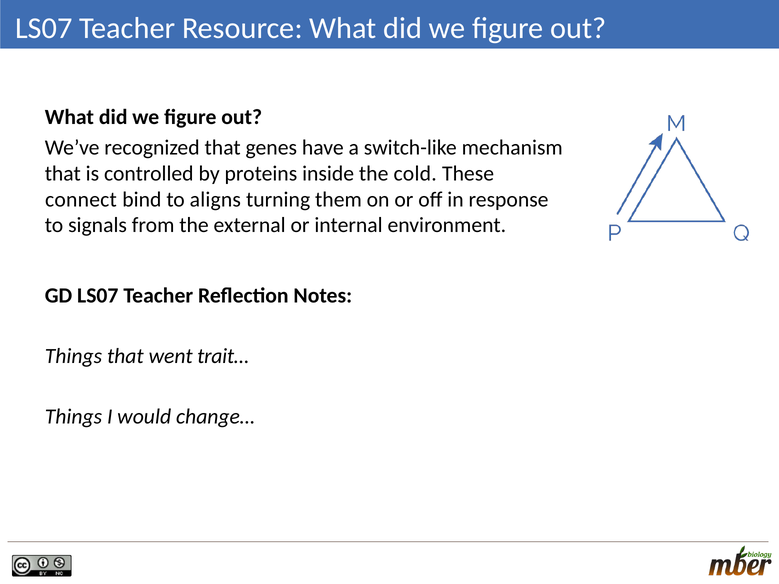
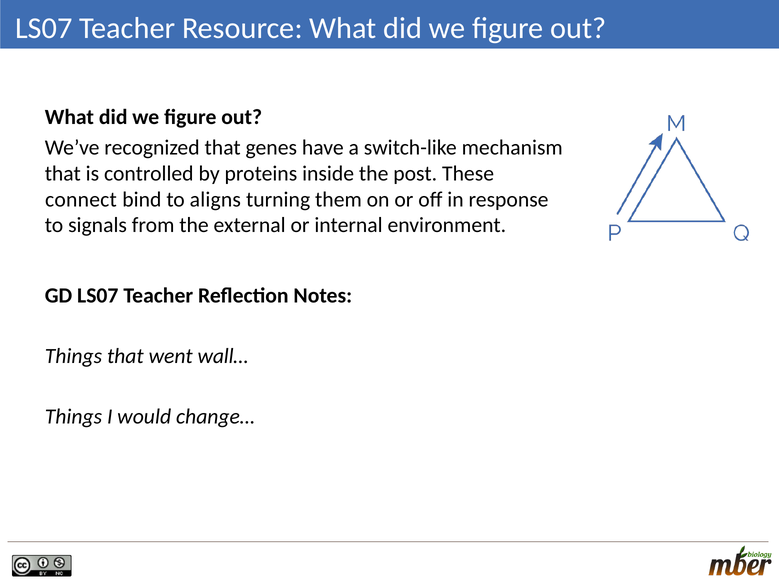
cold: cold -> post
trait…: trait… -> wall…
